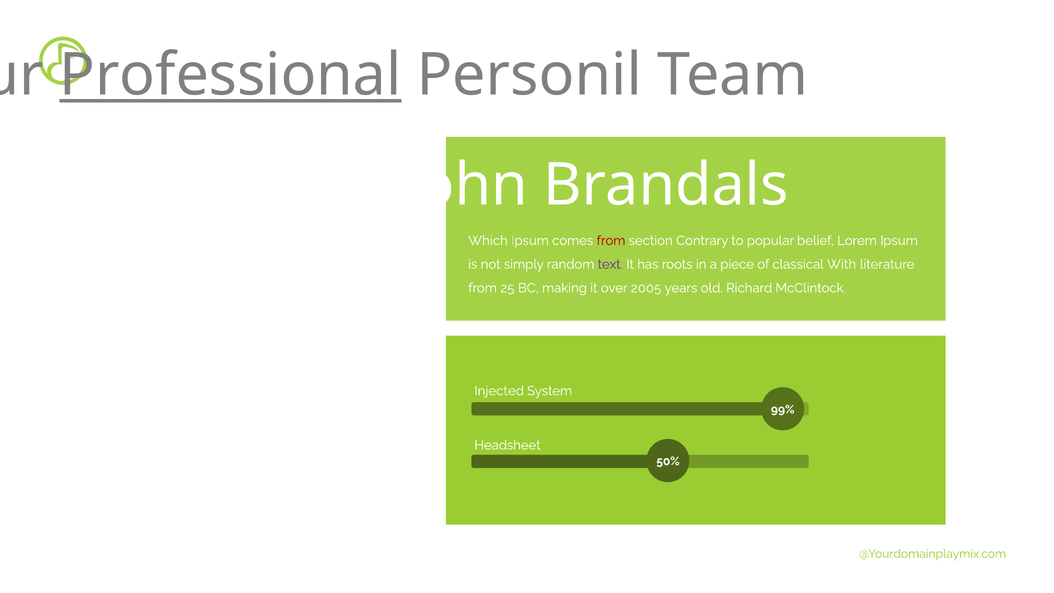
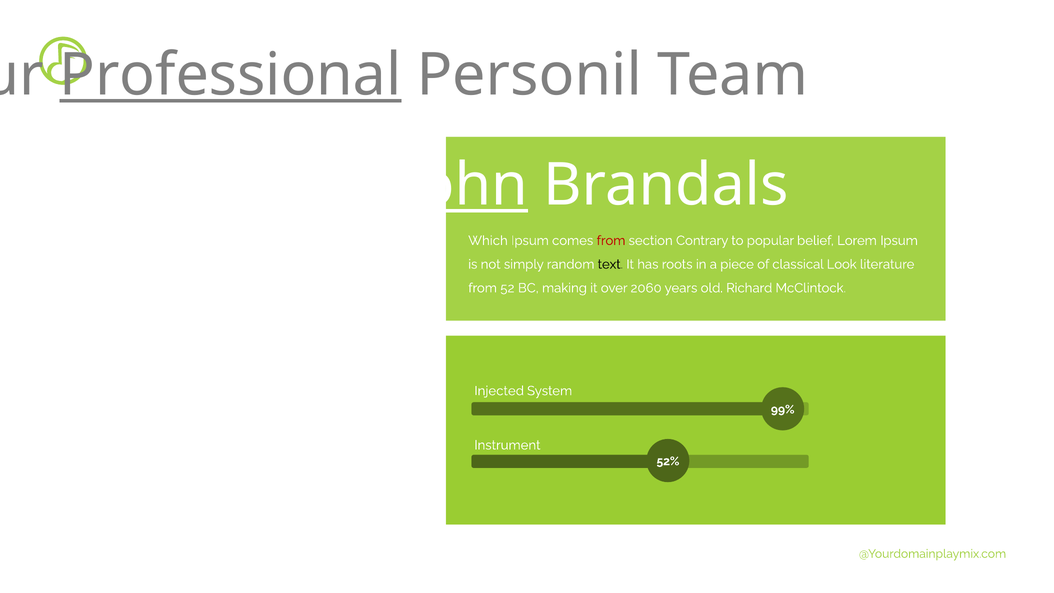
John underline: none -> present
text colour: purple -> black
With: With -> Look
25: 25 -> 52
2005: 2005 -> 2060
Headsheet: Headsheet -> Instrument
50%: 50% -> 52%
